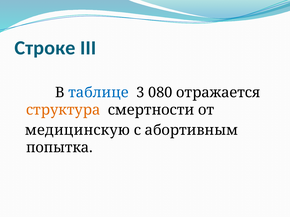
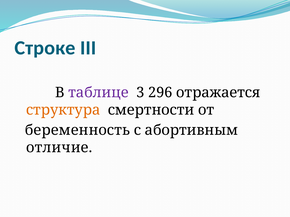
таблице colour: blue -> purple
080: 080 -> 296
медицинскую: медицинскую -> беременность
попытка: попытка -> отличие
